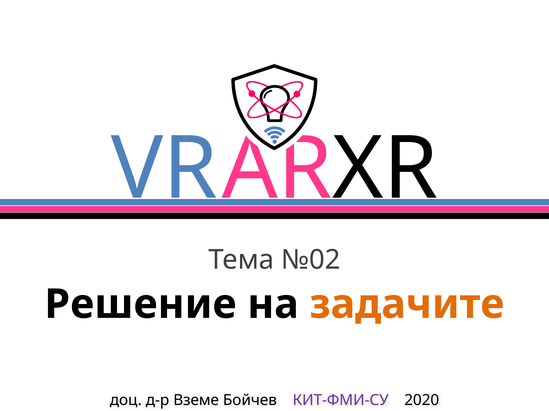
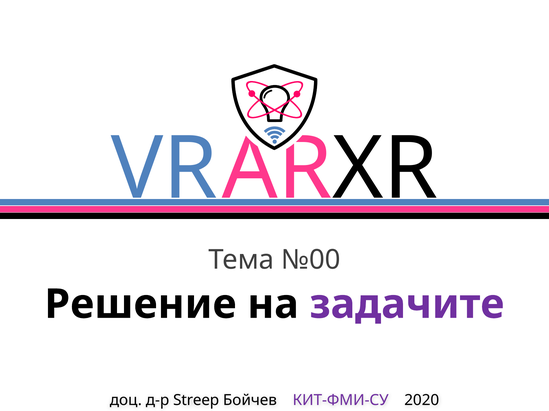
№02: №02 -> №00
задачите colour: orange -> purple
Вземе: Вземе -> Streep
